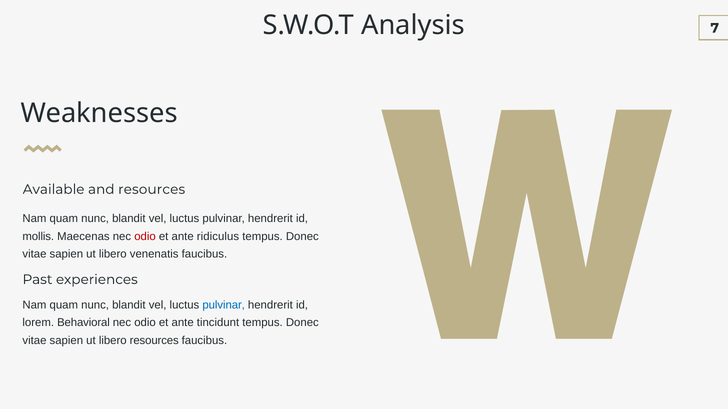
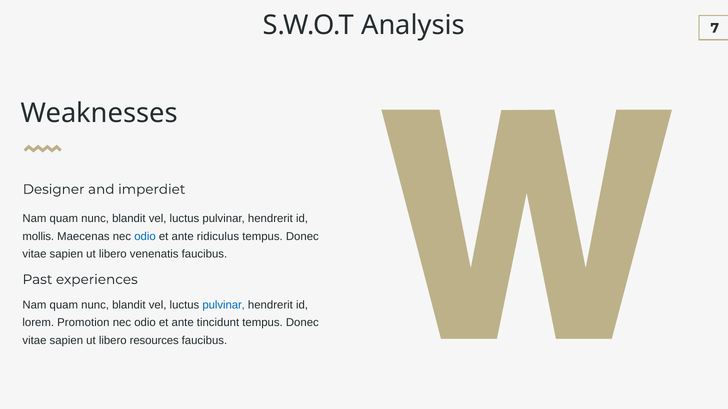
Available: Available -> Designer
and resources: resources -> imperdiet
odio at (145, 237) colour: red -> blue
Behavioral: Behavioral -> Promotion
